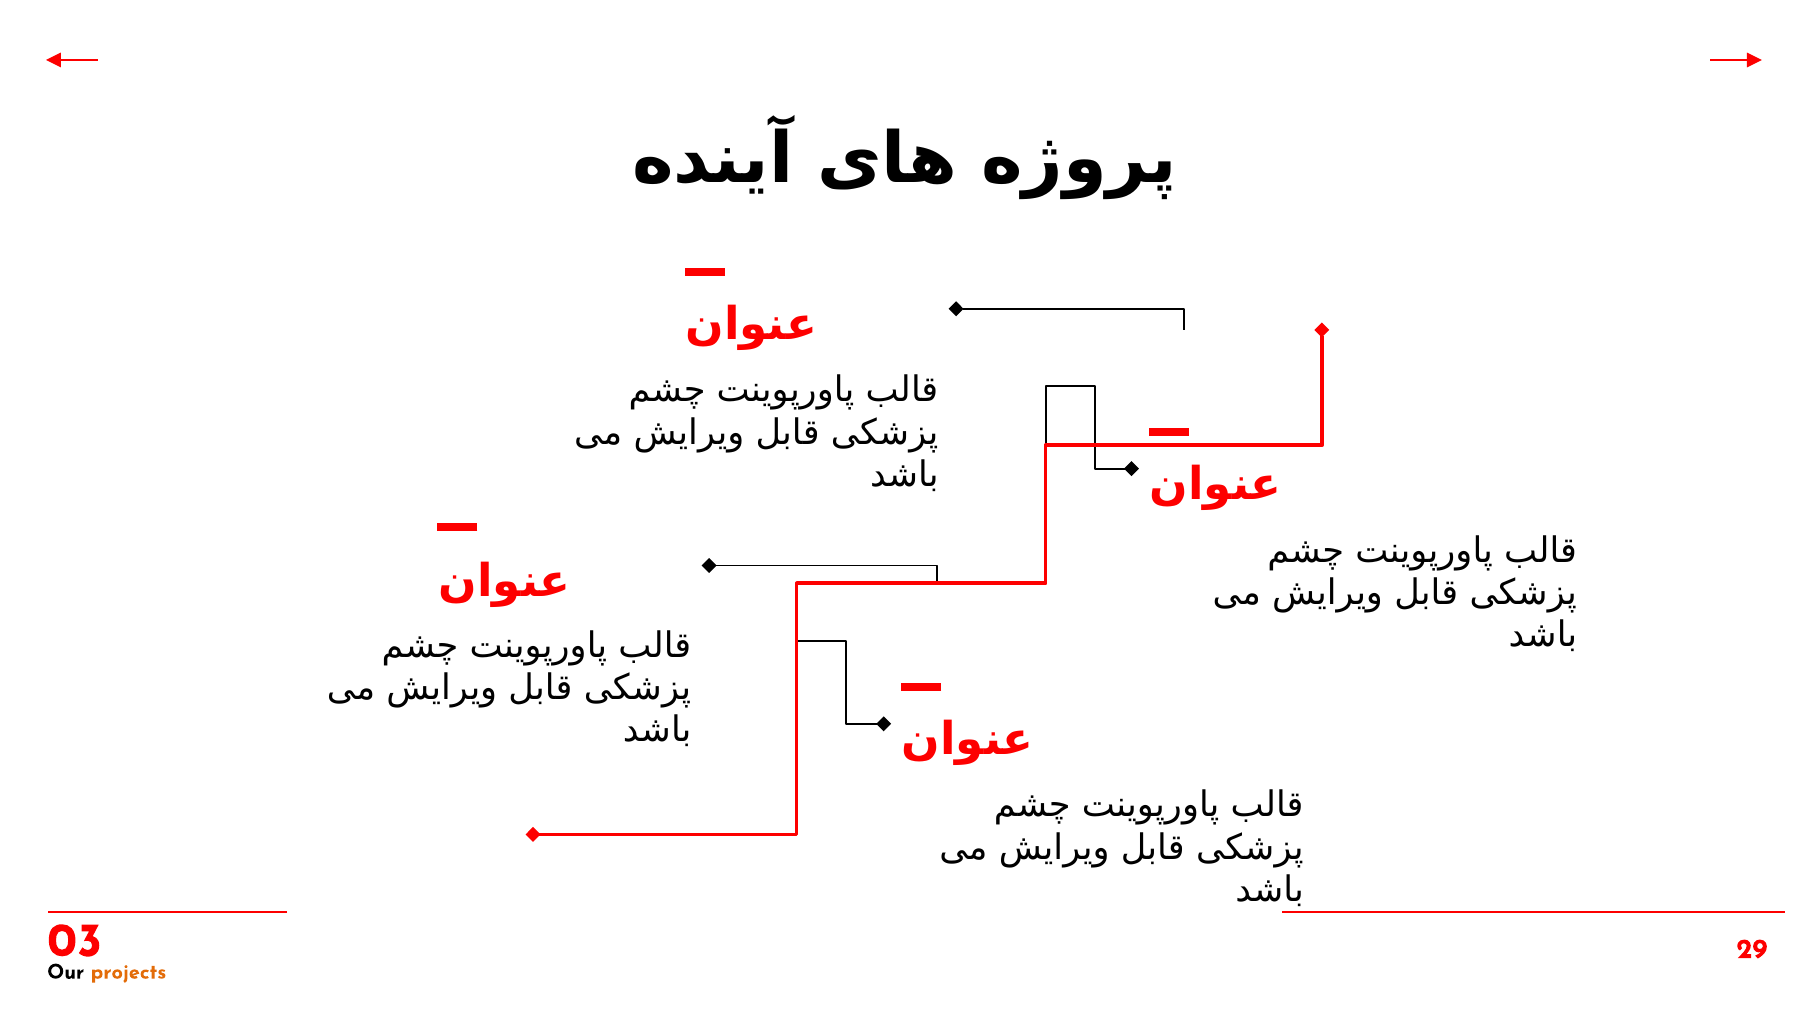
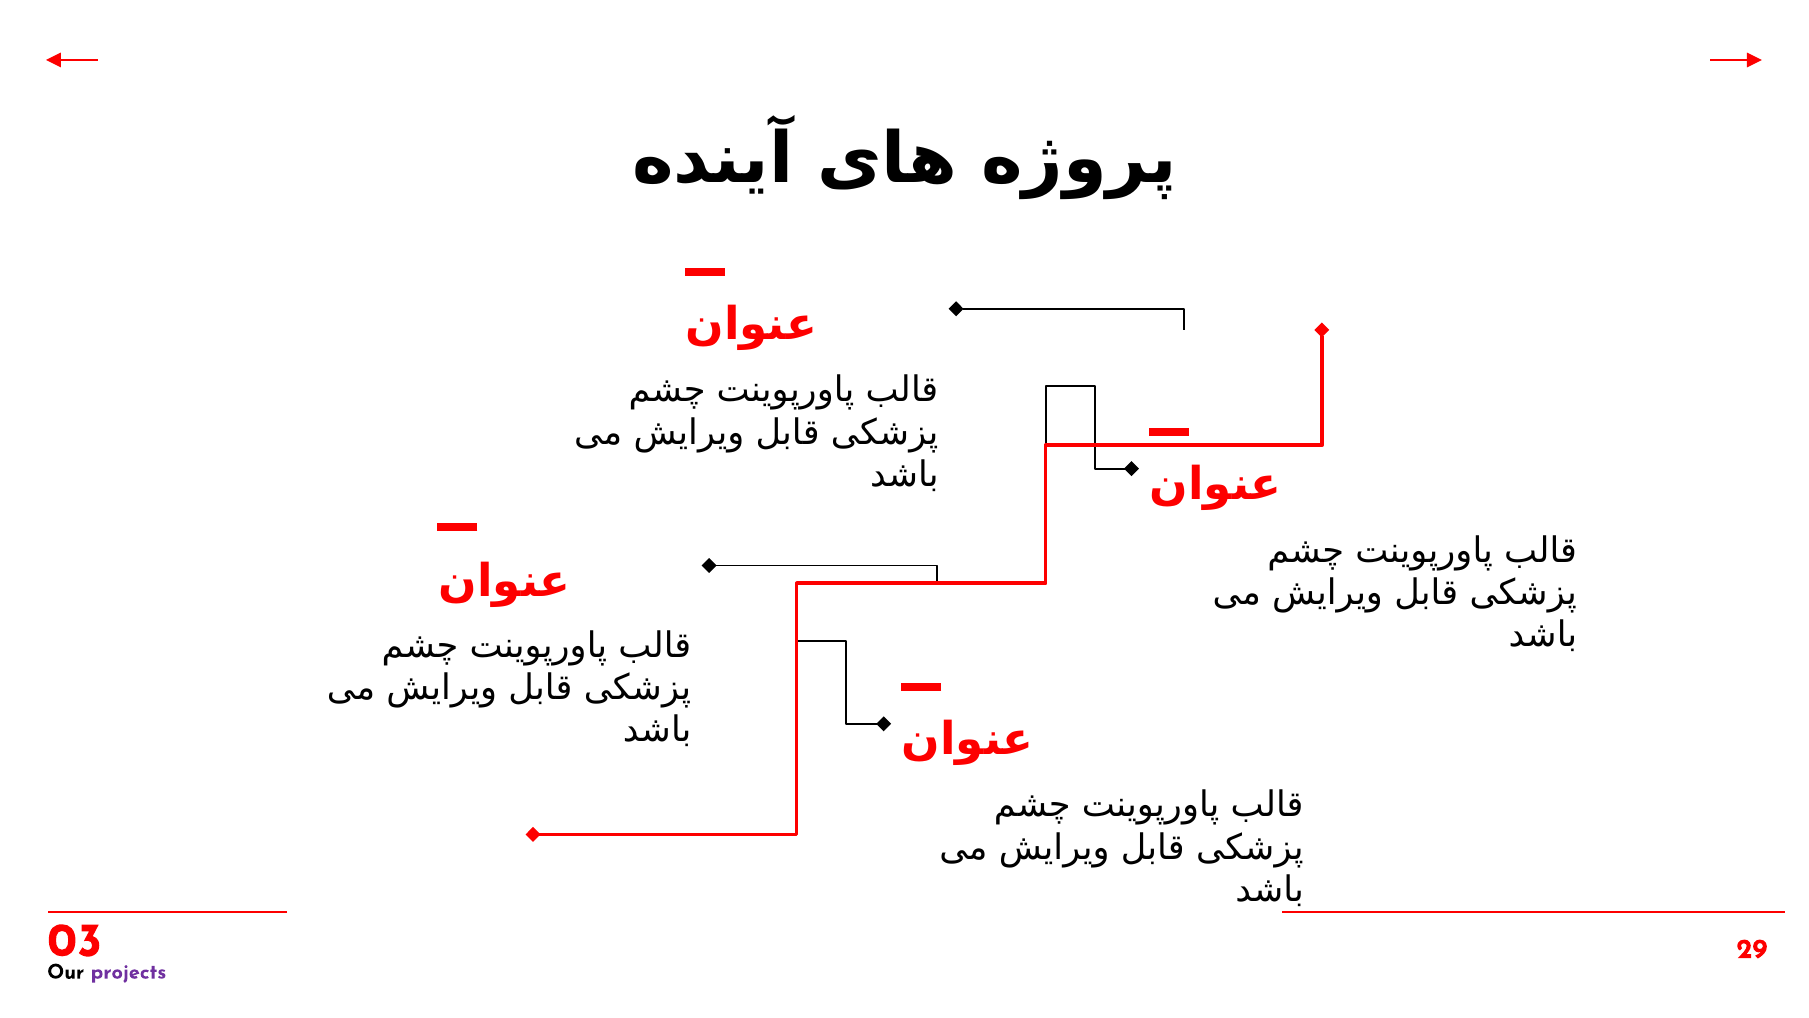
projects colour: orange -> purple
